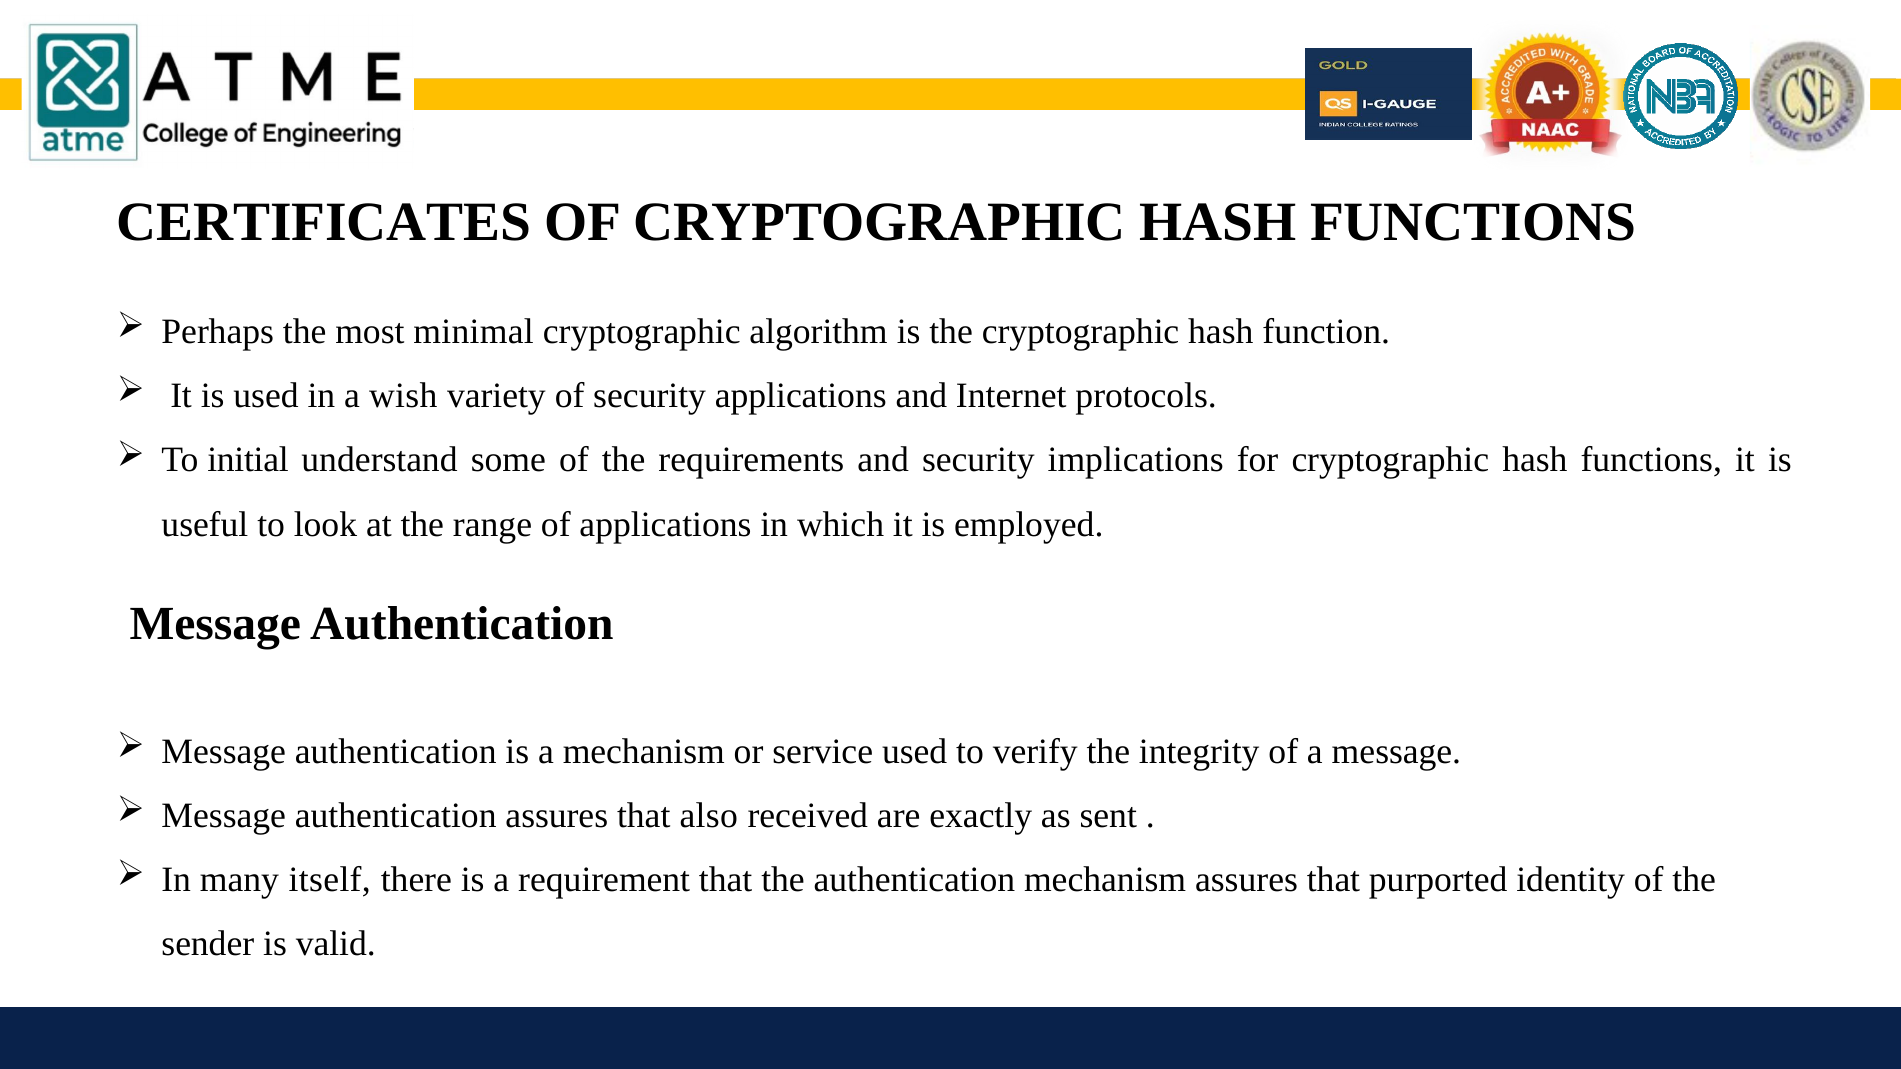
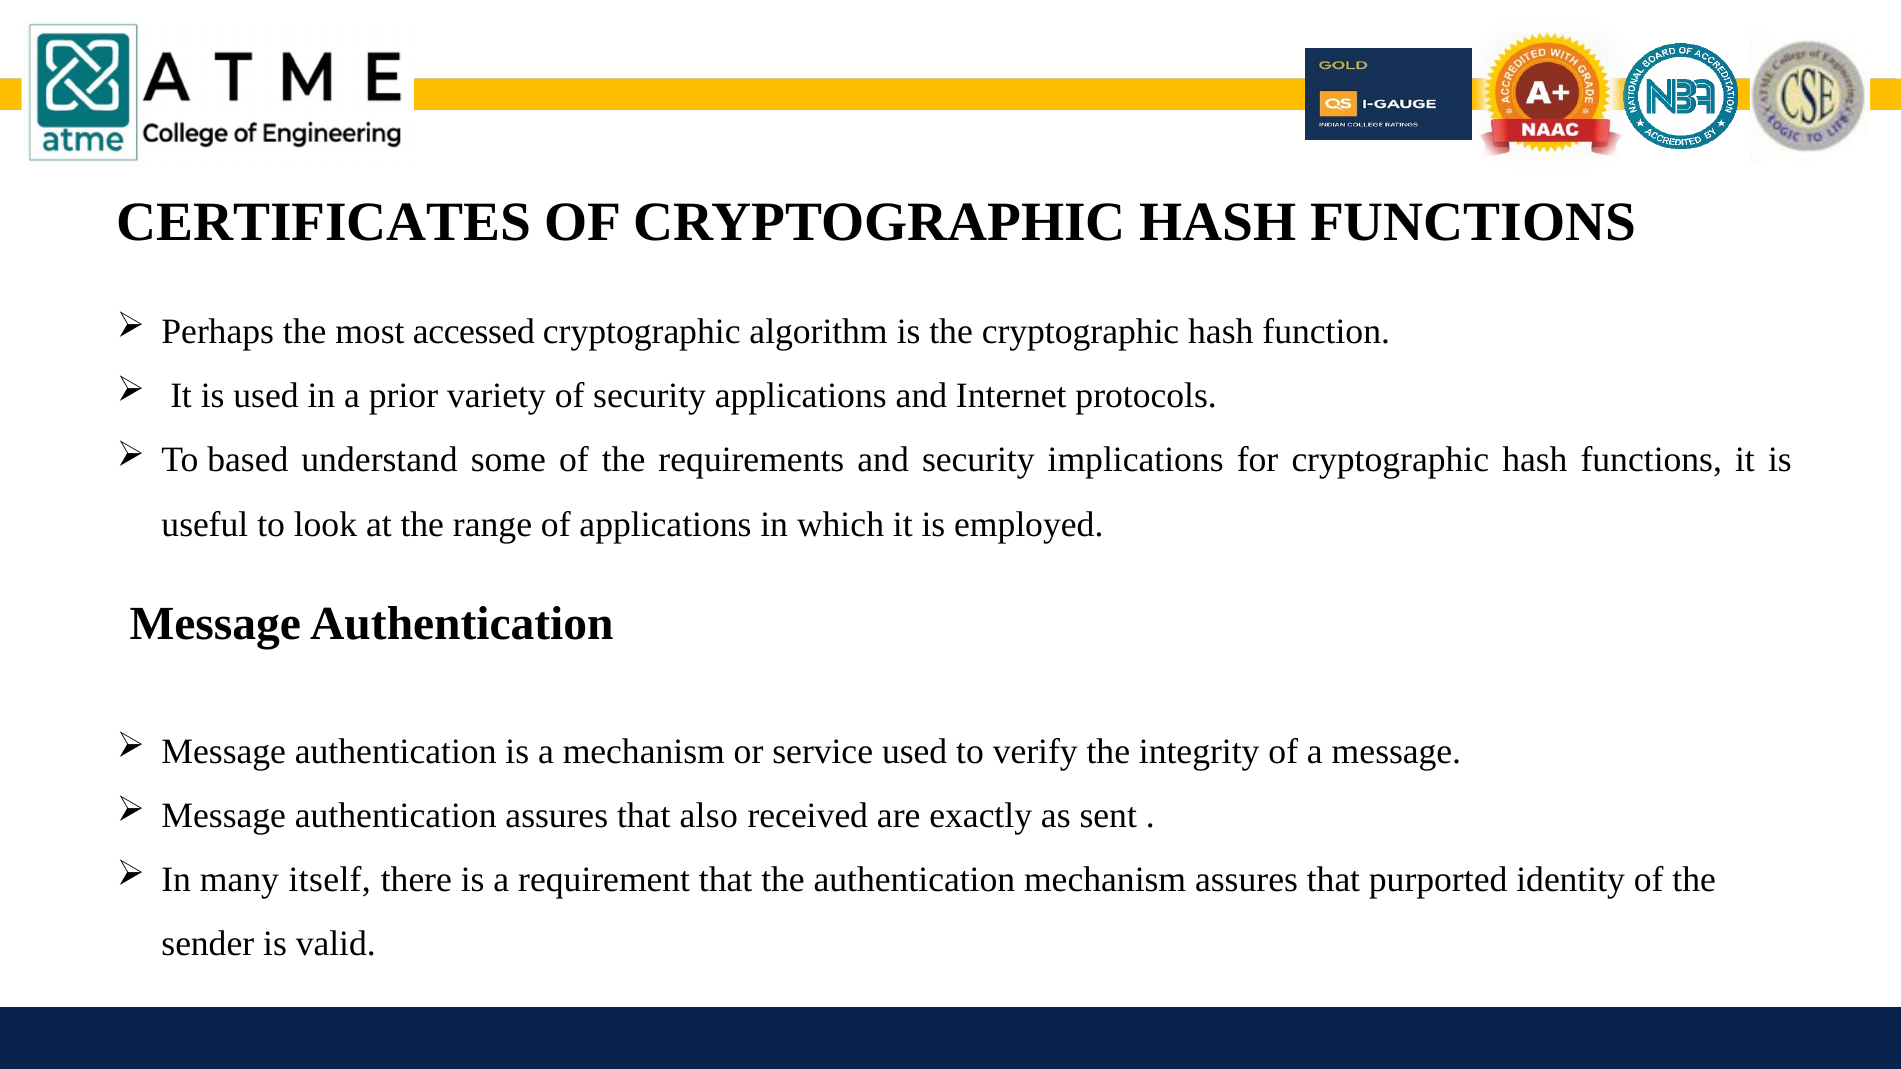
minimal: minimal -> accessed
wish: wish -> prior
initial: initial -> based
